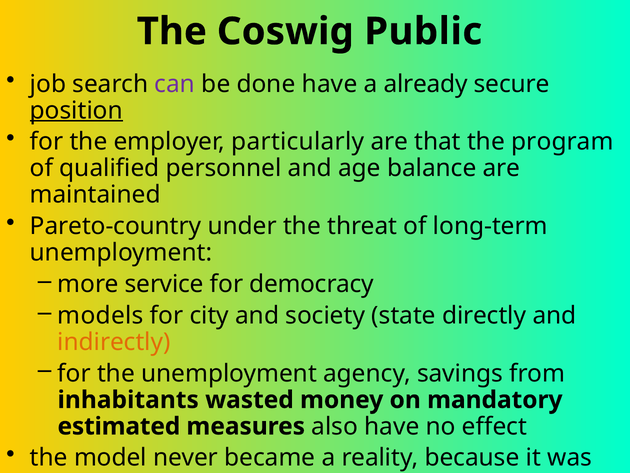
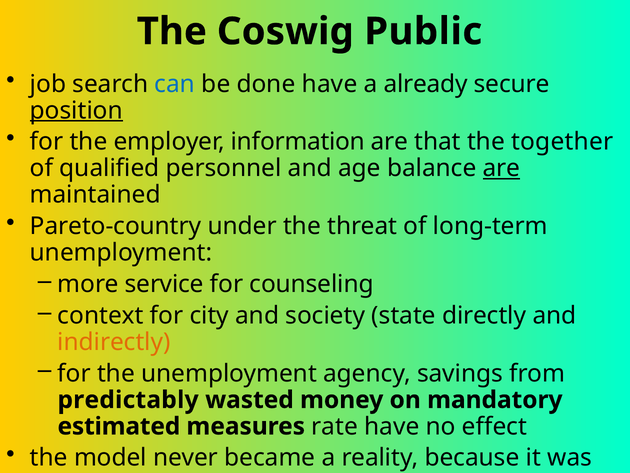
can colour: purple -> blue
particularly: particularly -> information
program: program -> together
are at (502, 168) underline: none -> present
democracy: democracy -> counseling
models: models -> context
inhabitants: inhabitants -> predictably
also: also -> rate
